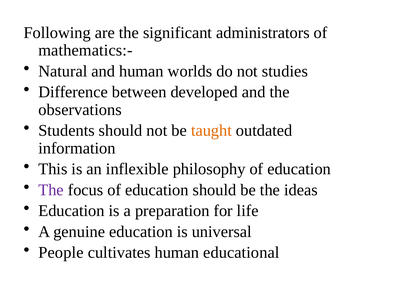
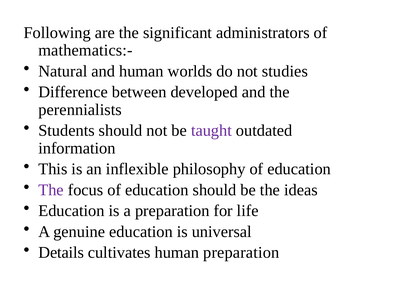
observations: observations -> perennialists
taught colour: orange -> purple
People: People -> Details
human educational: educational -> preparation
